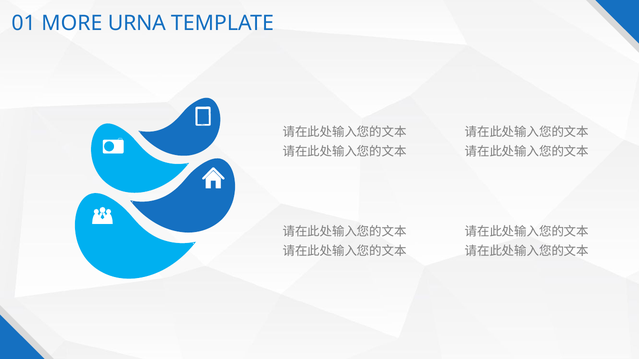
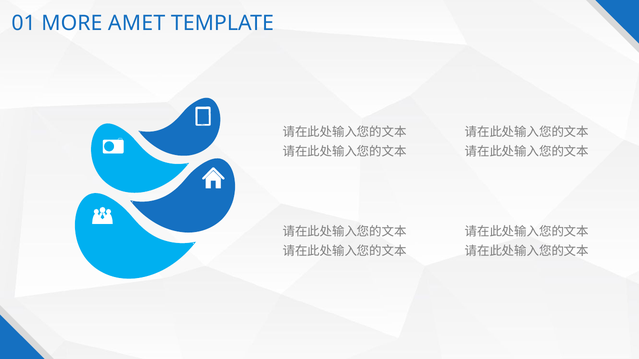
URNA: URNA -> AMET
